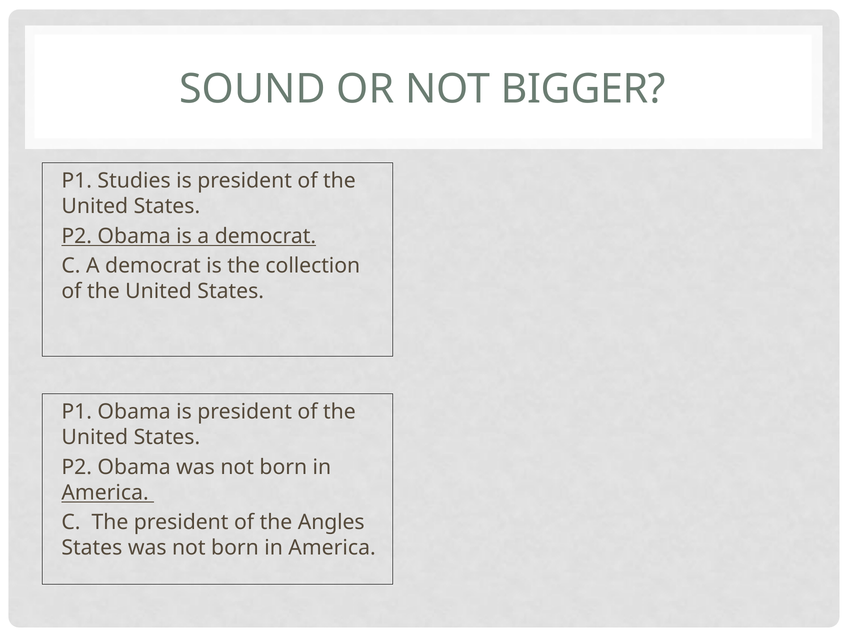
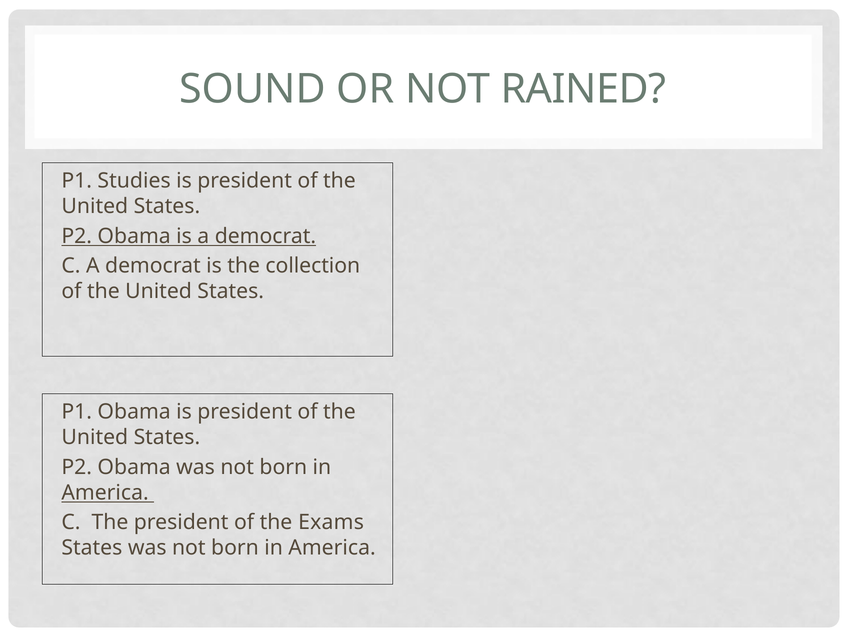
BIGGER: BIGGER -> RAINED
Angles: Angles -> Exams
